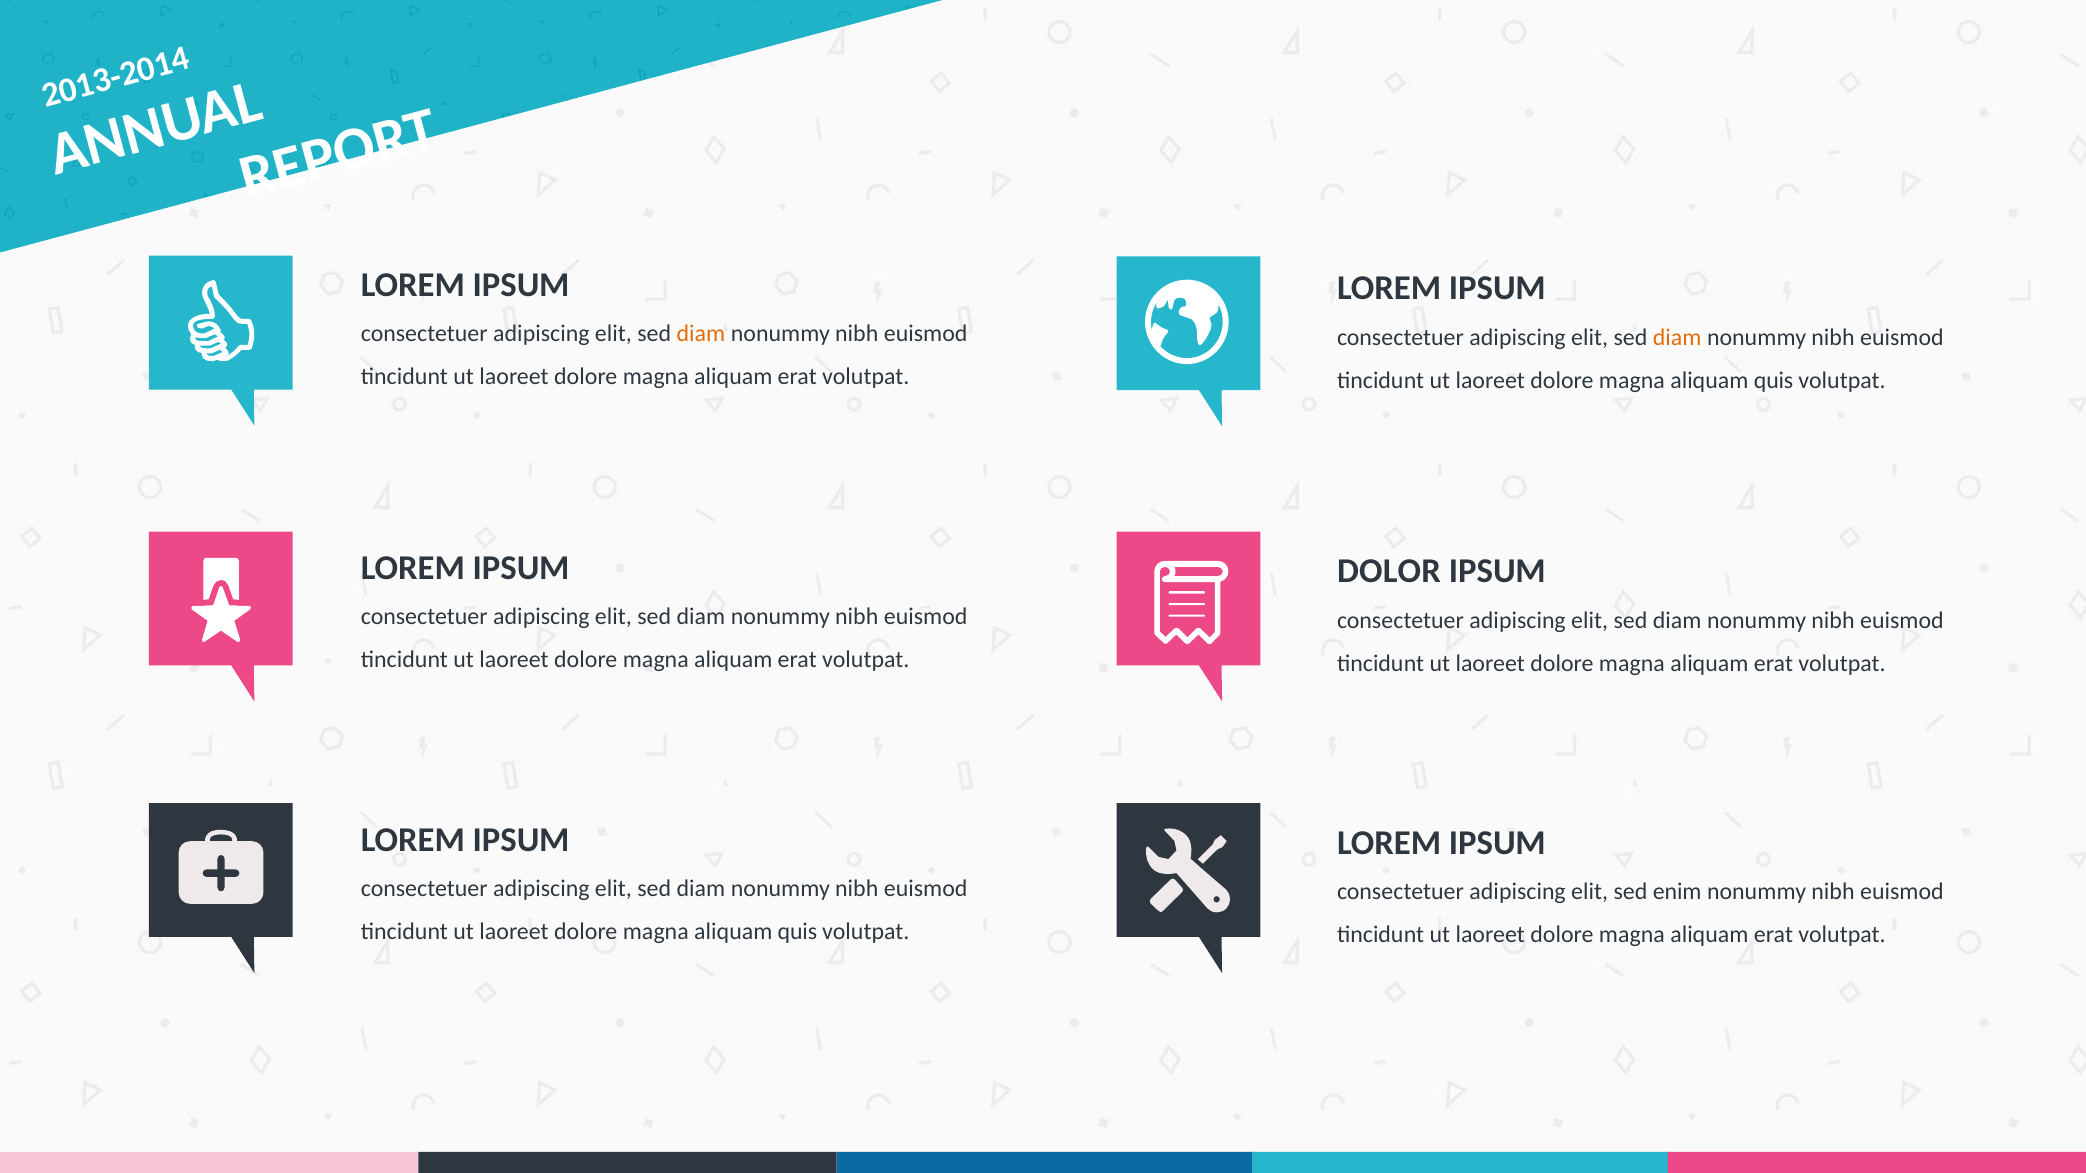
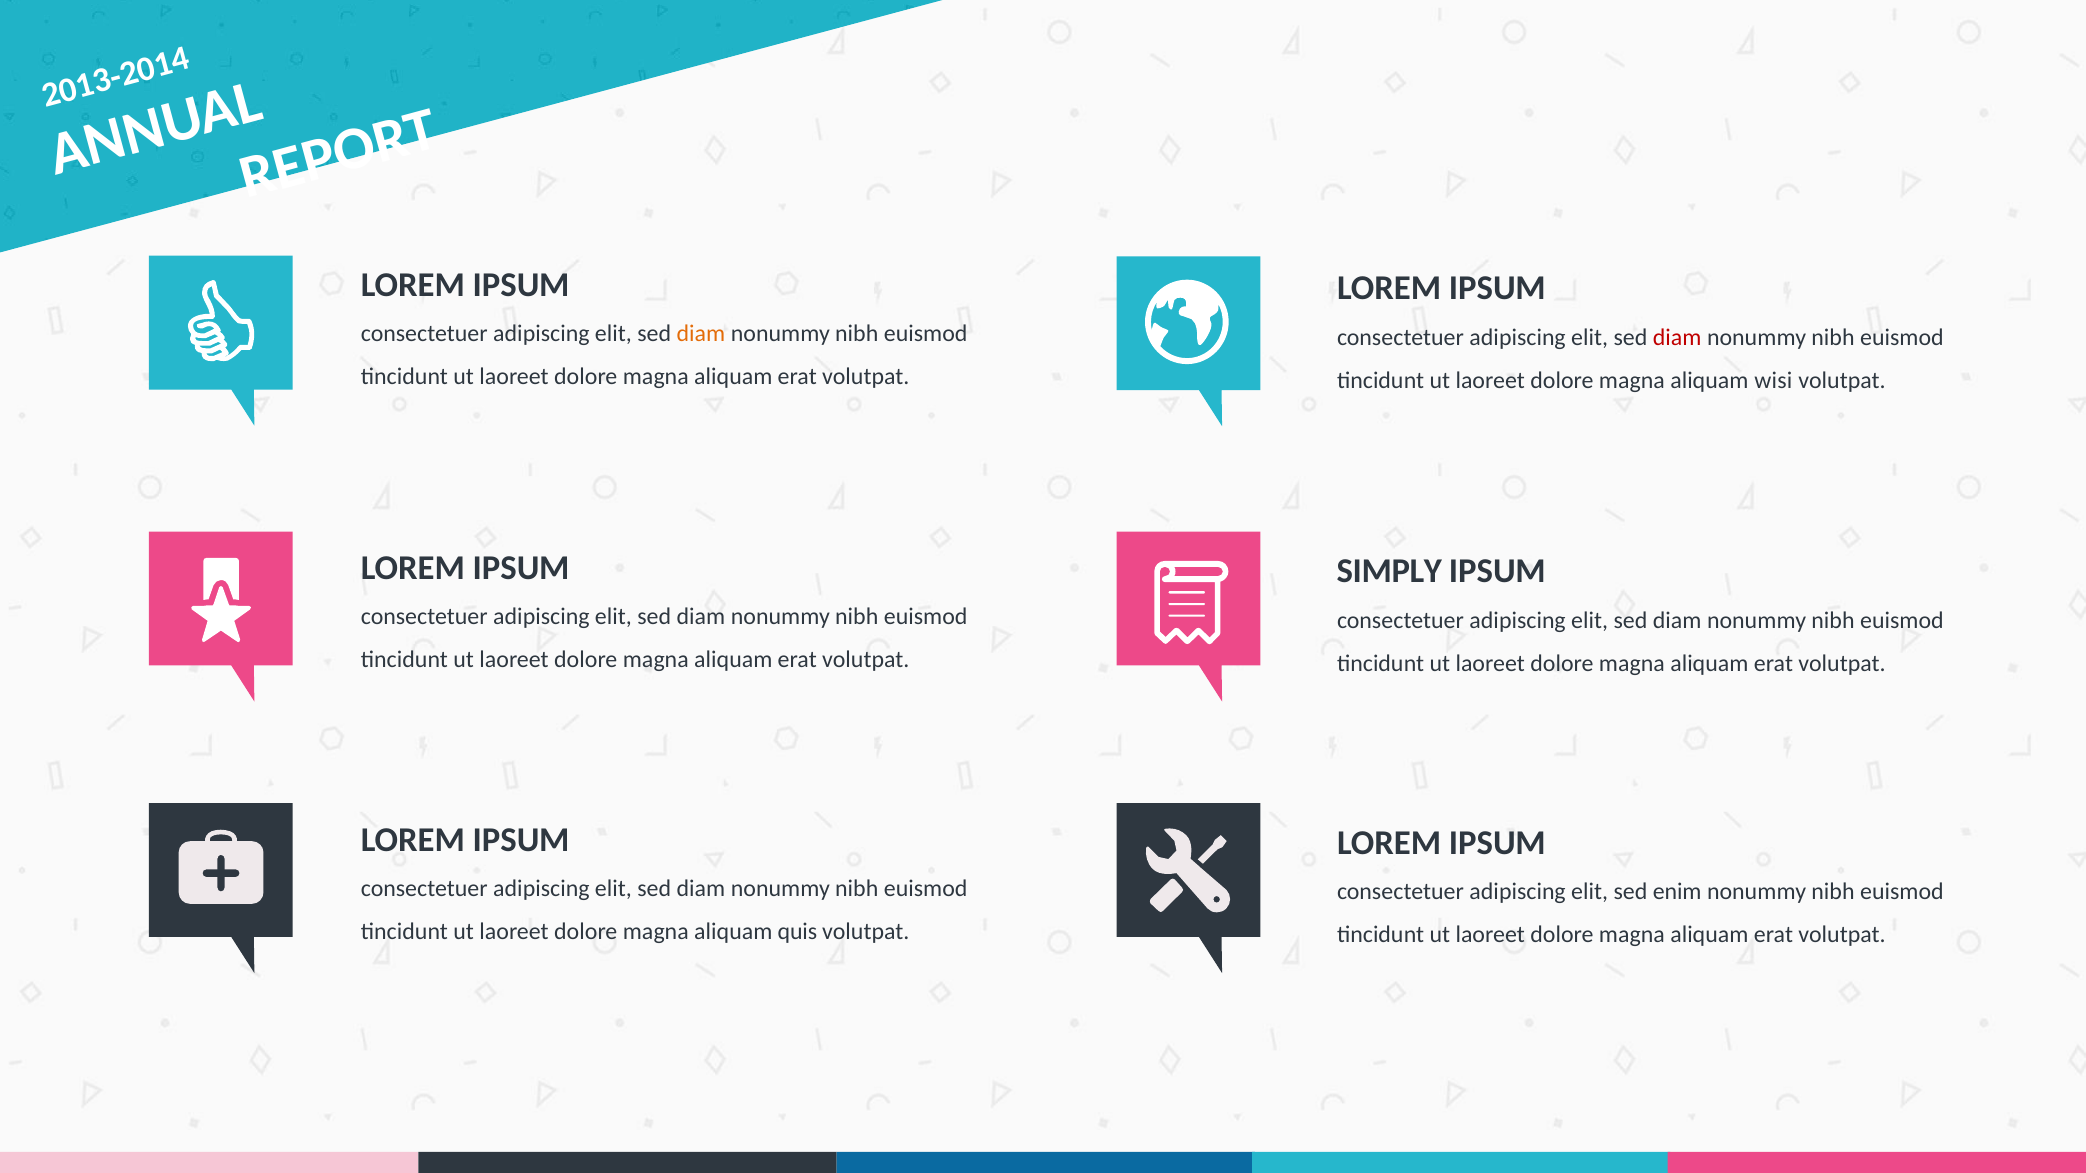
diam at (1677, 337) colour: orange -> red
quis at (1774, 380): quis -> wisi
DOLOR: DOLOR -> SIMPLY
